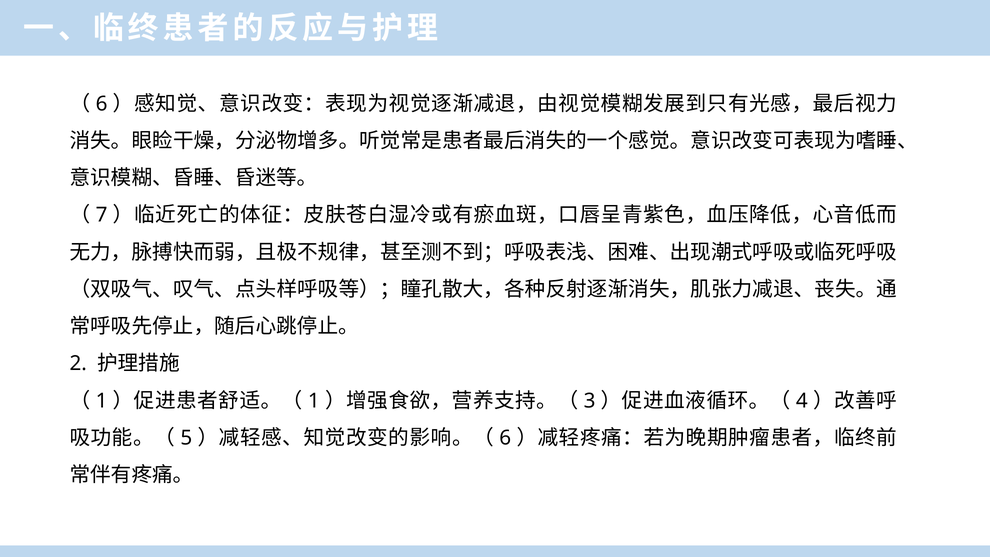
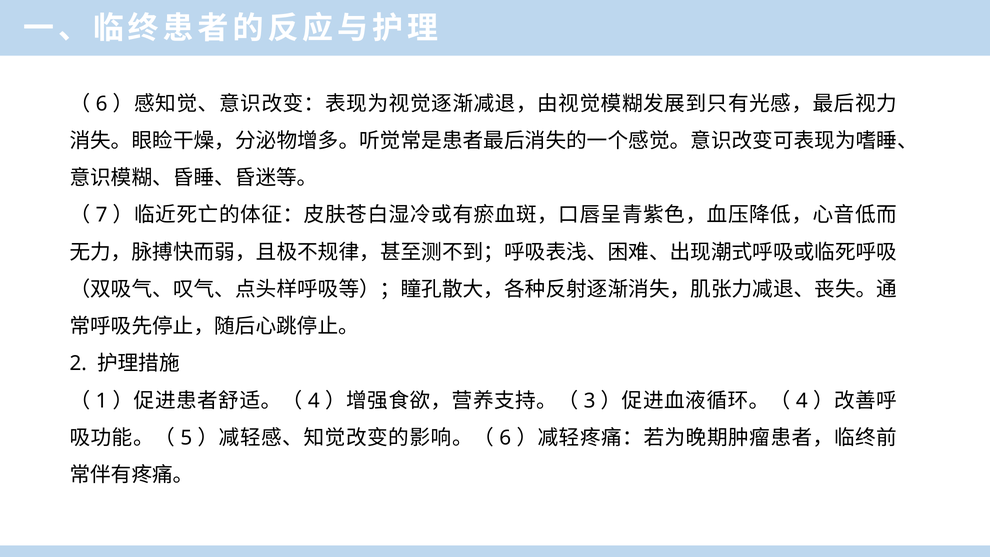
1 at (314, 401): 1 -> 4
